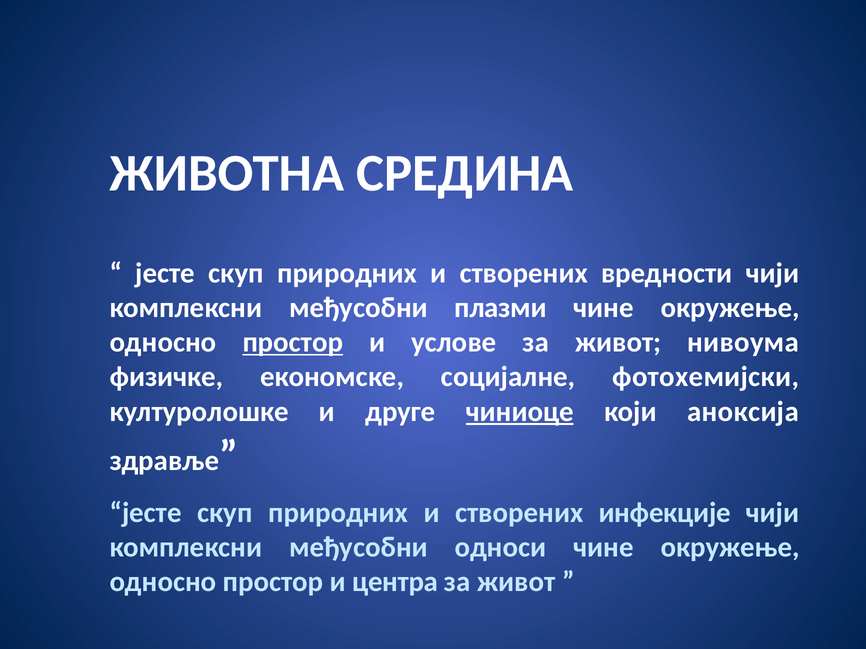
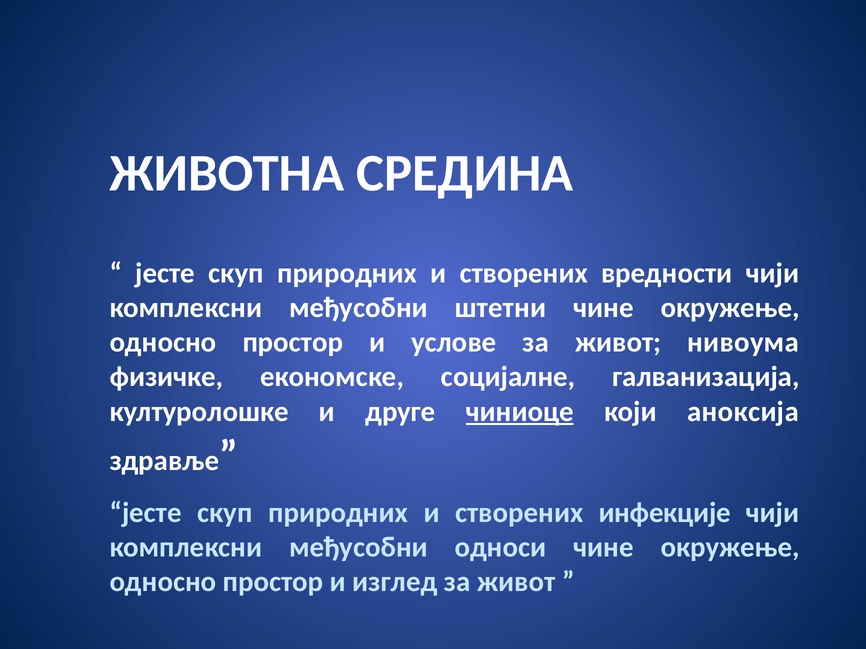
плазми: плазми -> штетни
простор at (293, 343) underline: present -> none
фотохемијски: фотохемијски -> галванизација
центра: центра -> изглед
